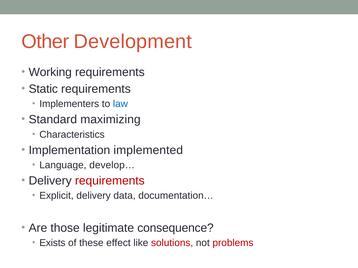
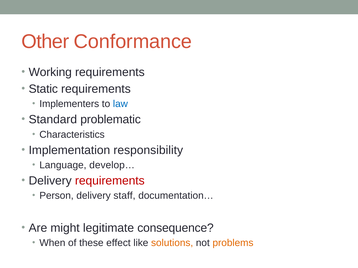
Development: Development -> Conformance
maximizing: maximizing -> problematic
implemented: implemented -> responsibility
Explicit: Explicit -> Person
data: data -> staff
those: those -> might
Exists: Exists -> When
solutions colour: red -> orange
problems colour: red -> orange
